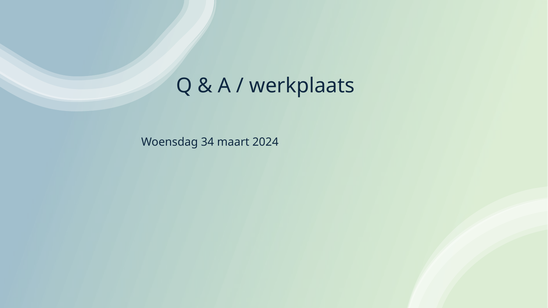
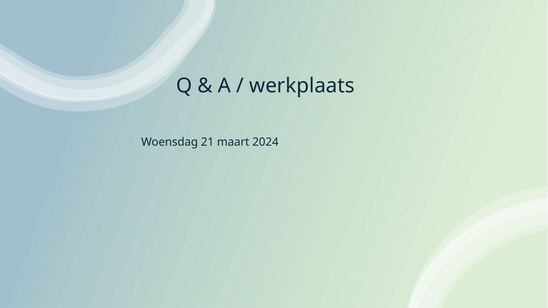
34: 34 -> 21
